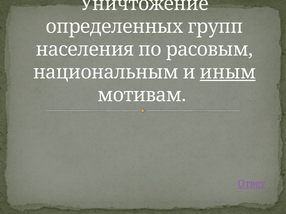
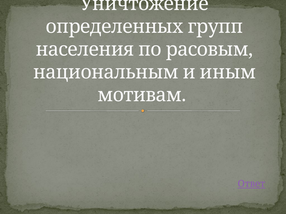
иным underline: present -> none
